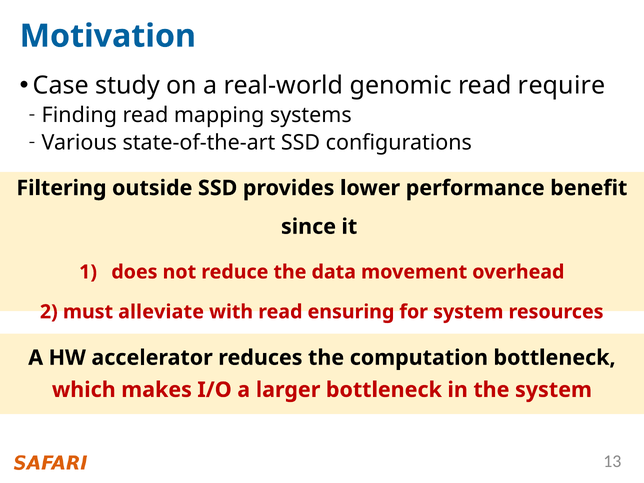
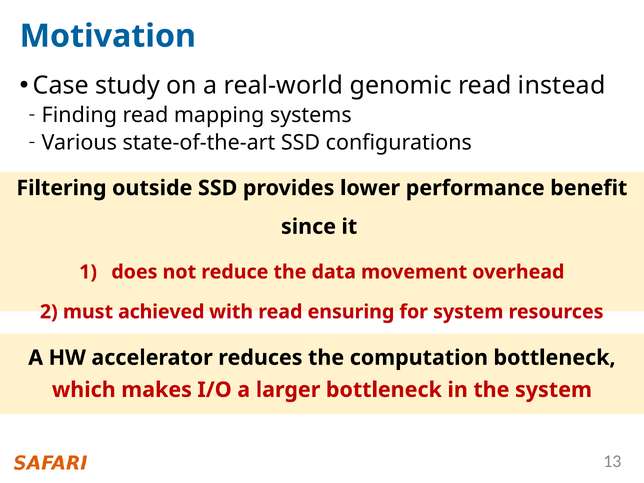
require: require -> instead
alleviate: alleviate -> achieved
